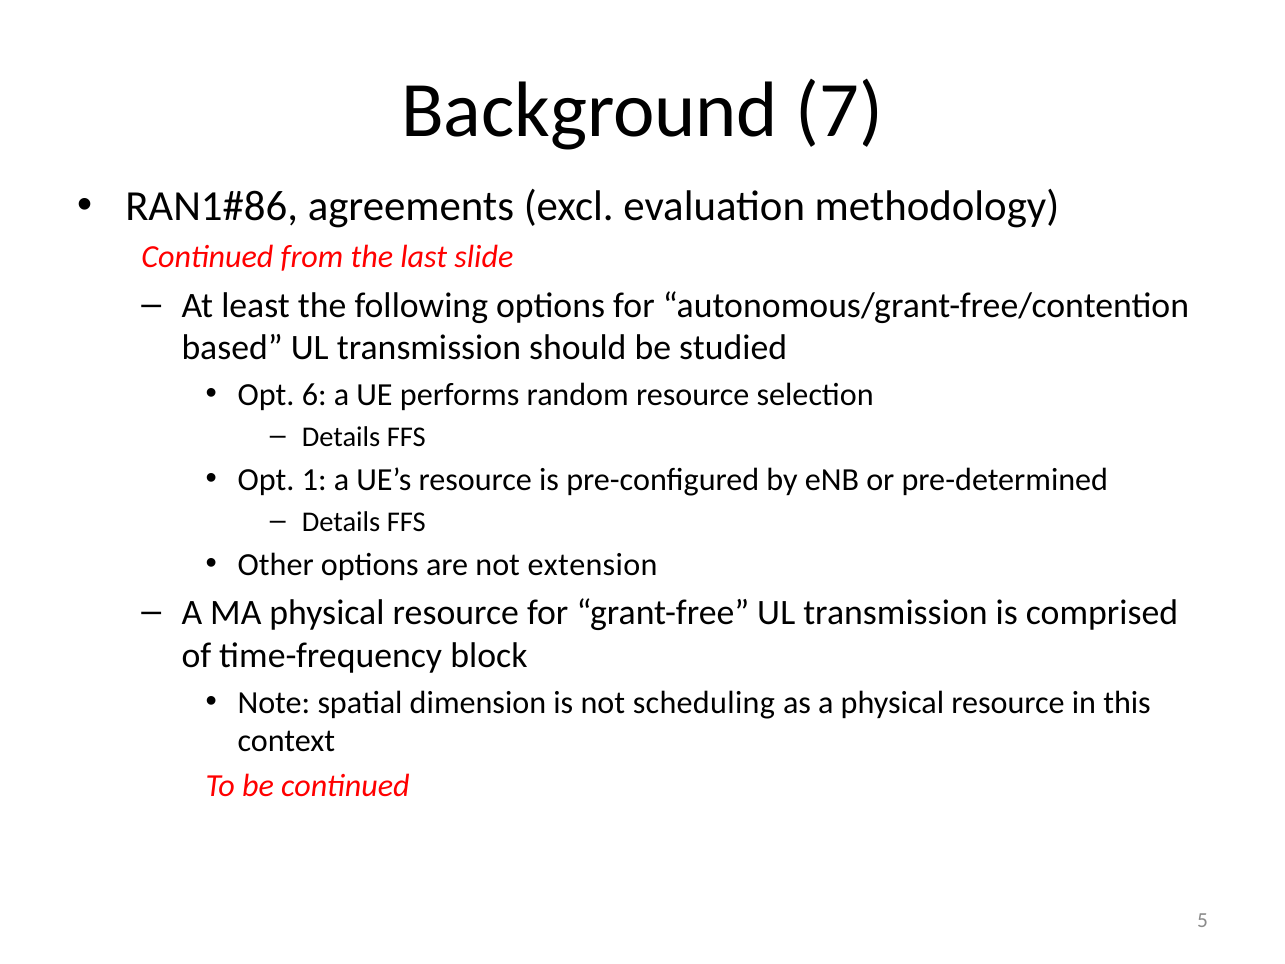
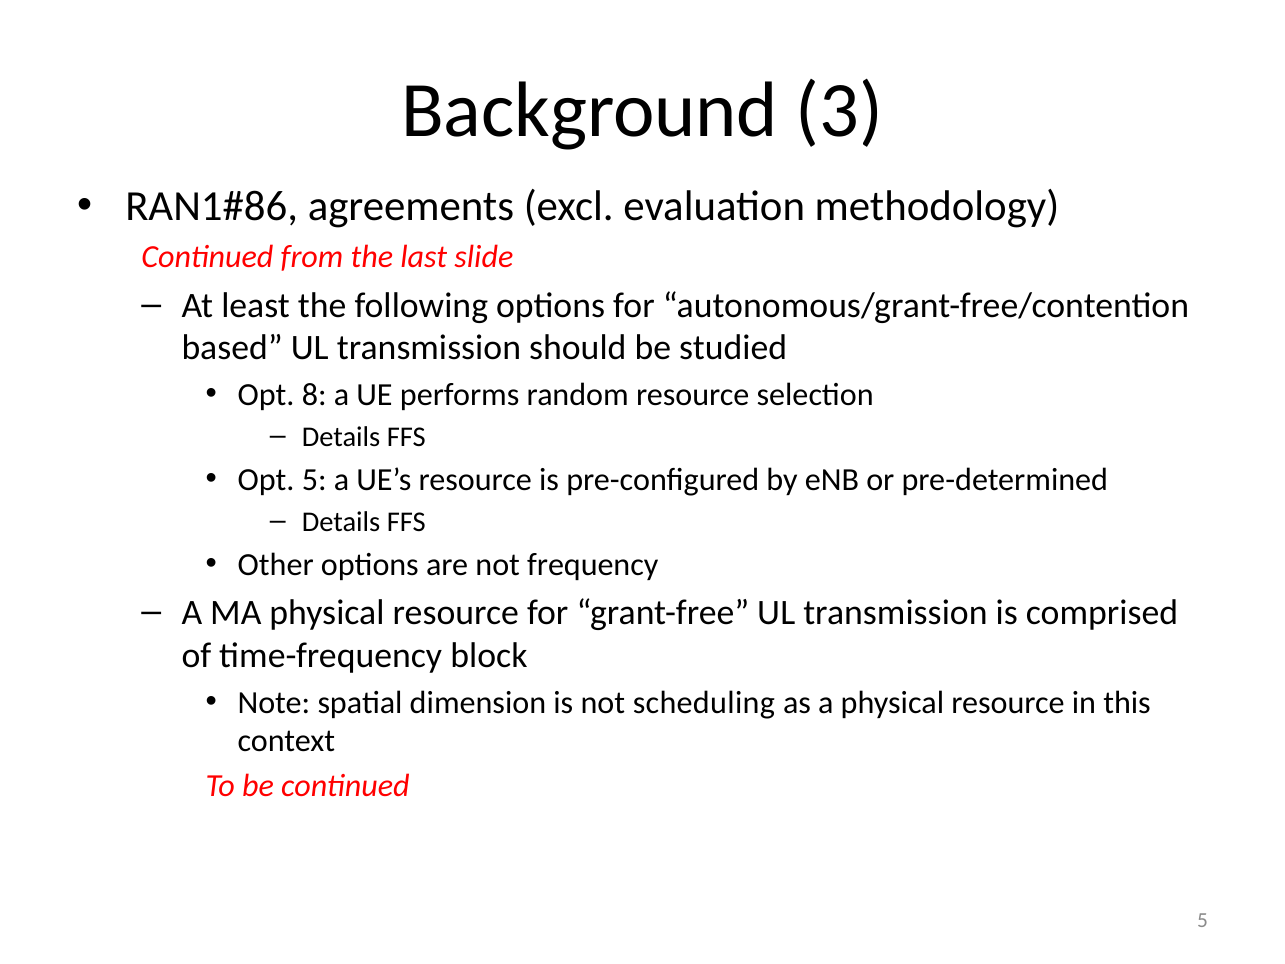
7: 7 -> 3
6: 6 -> 8
Opt 1: 1 -> 5
extension: extension -> frequency
